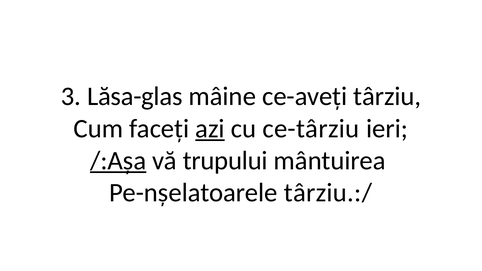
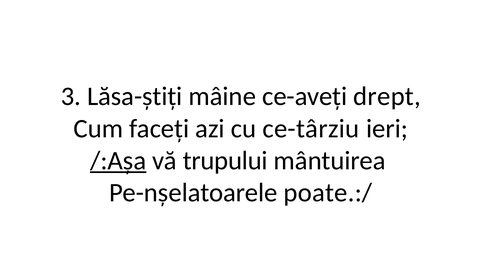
Lăsa-glas: Lăsa-glas -> Lăsa-știți
târziu: târziu -> drept
azi underline: present -> none
târziu.:/: târziu.:/ -> poate.:/
